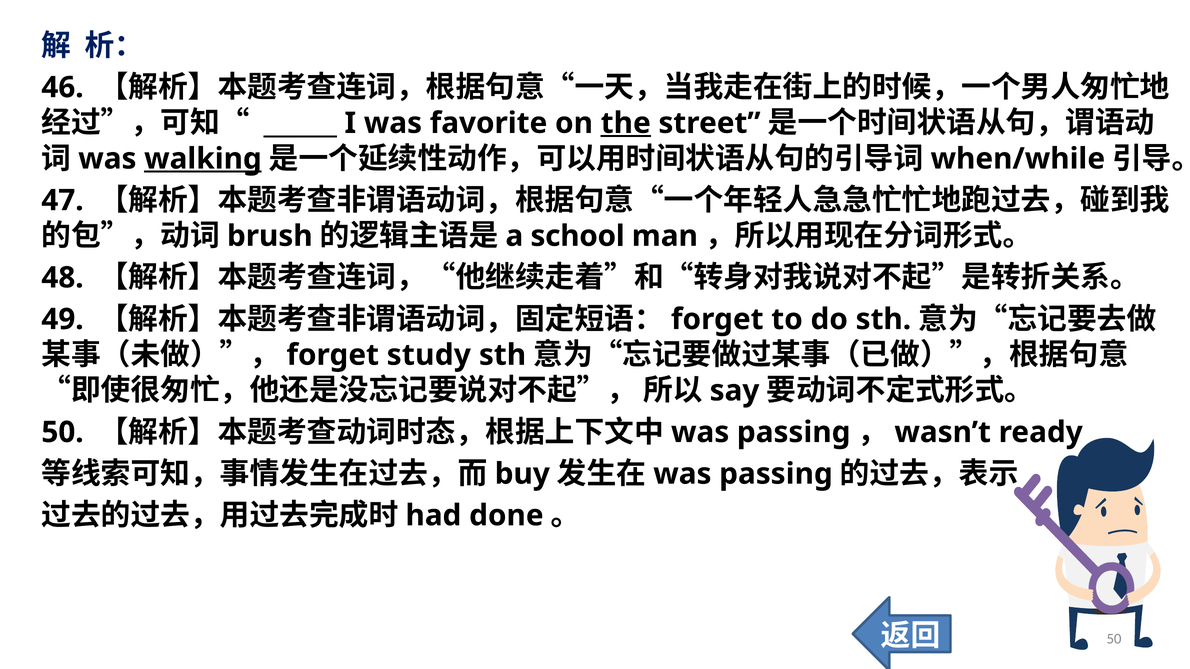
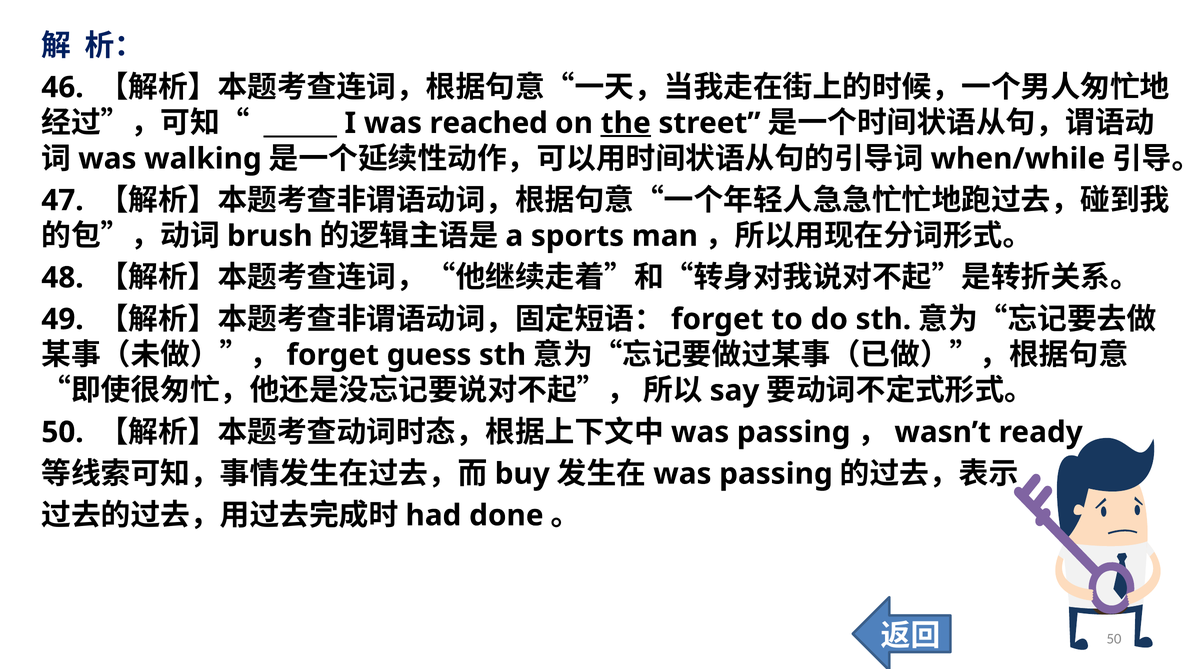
favorite: favorite -> reached
walking underline: present -> none
school: school -> sports
study: study -> guess
